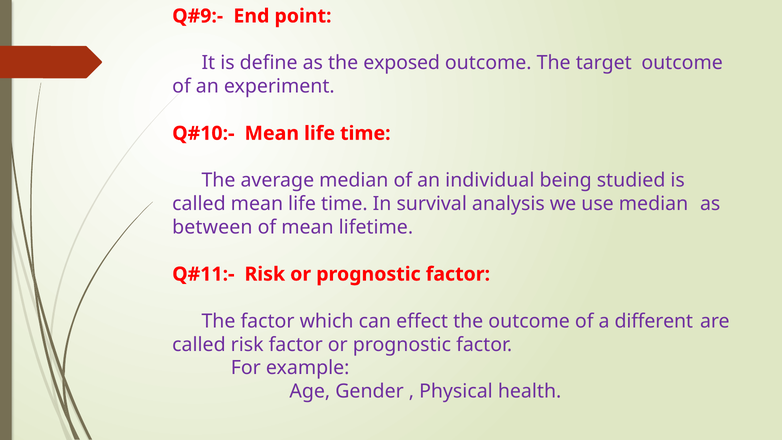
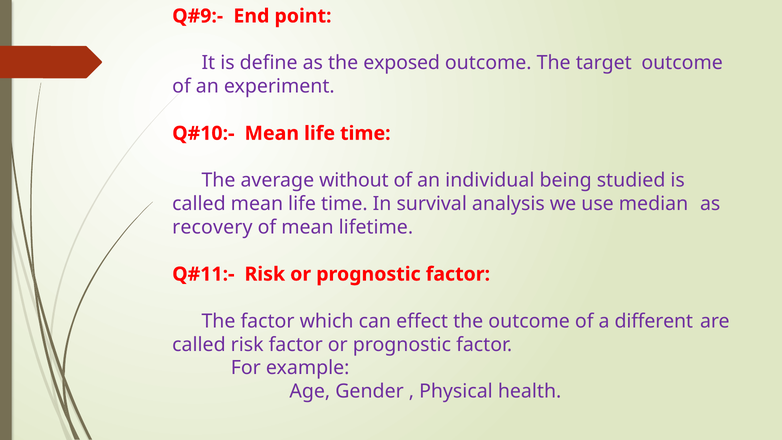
average median: median -> without
between: between -> recovery
